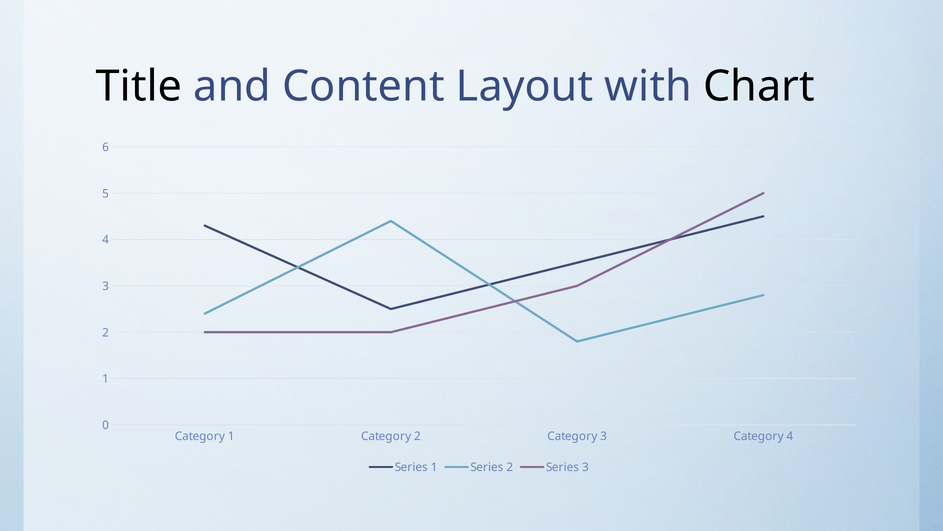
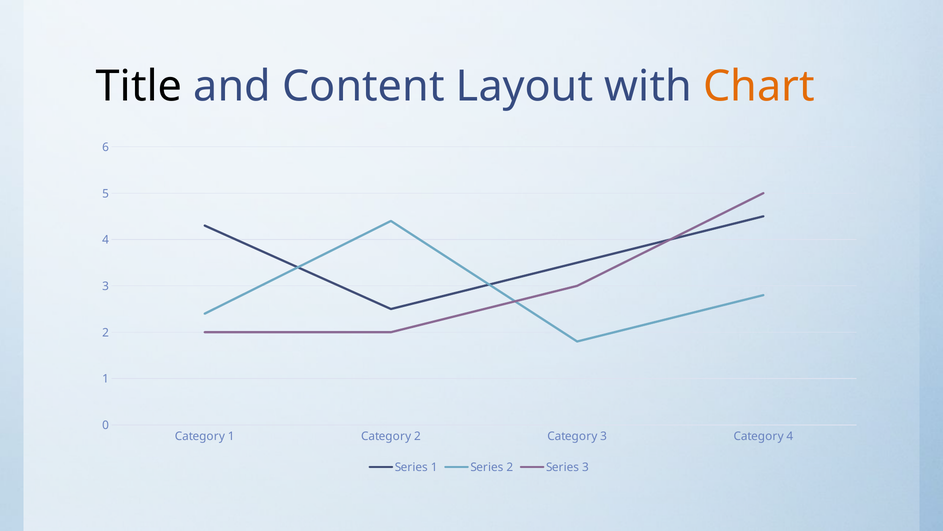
Chart colour: black -> orange
